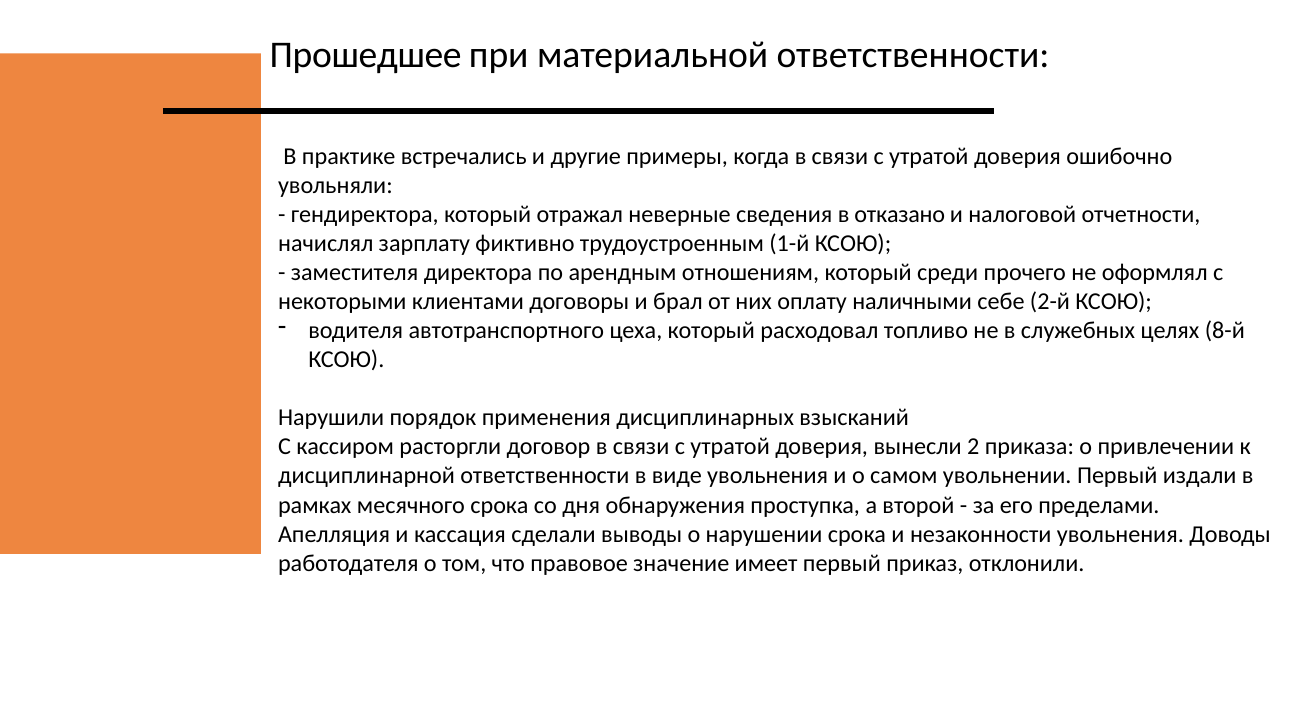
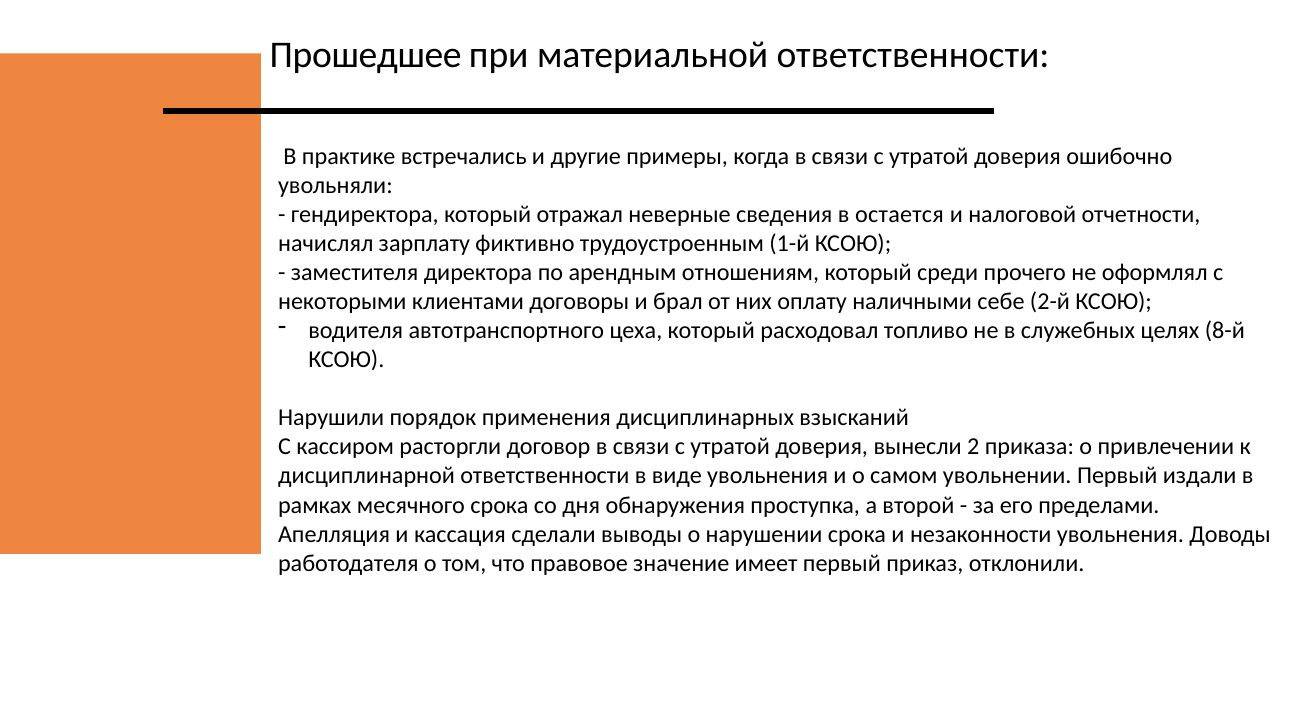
отказано: отказано -> остается
